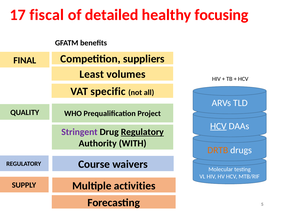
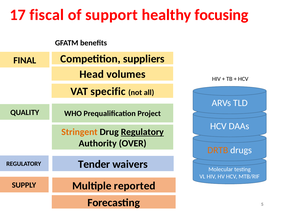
detailed: detailed -> support
Least: Least -> Head
HCV at (218, 126) underline: present -> none
Stringent colour: purple -> orange
WITH: WITH -> OVER
Course: Course -> Tender
activities: activities -> reported
